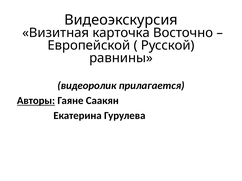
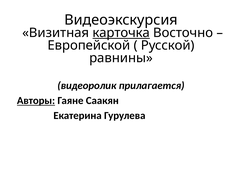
карточка underline: none -> present
